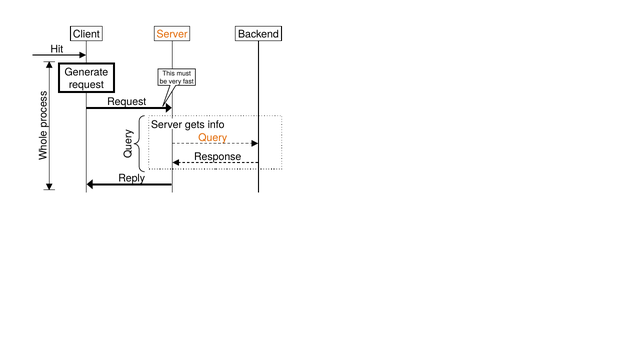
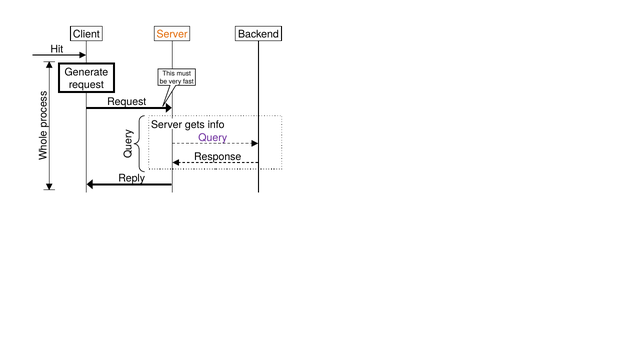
Query colour: orange -> purple
